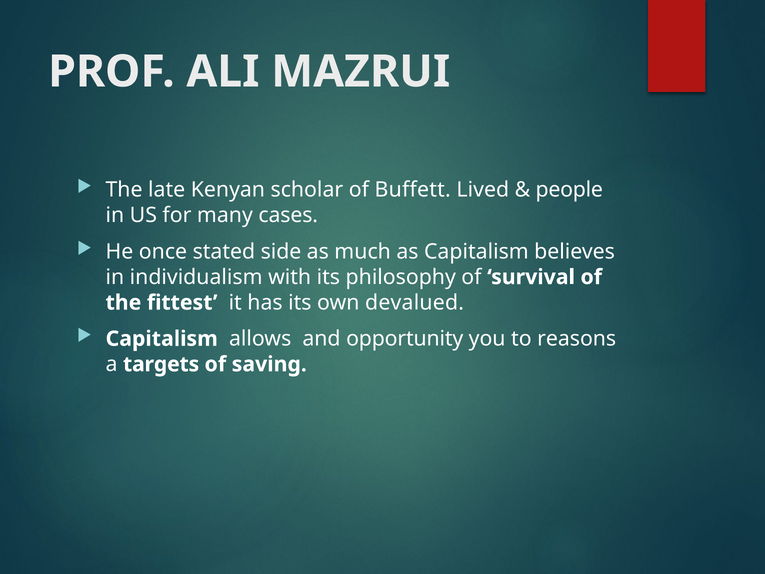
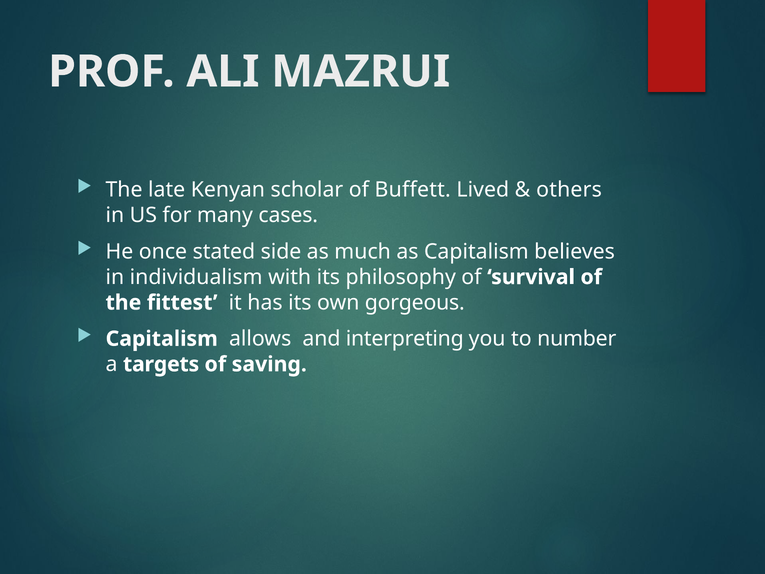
people: people -> others
devalued: devalued -> gorgeous
opportunity: opportunity -> interpreting
reasons: reasons -> number
